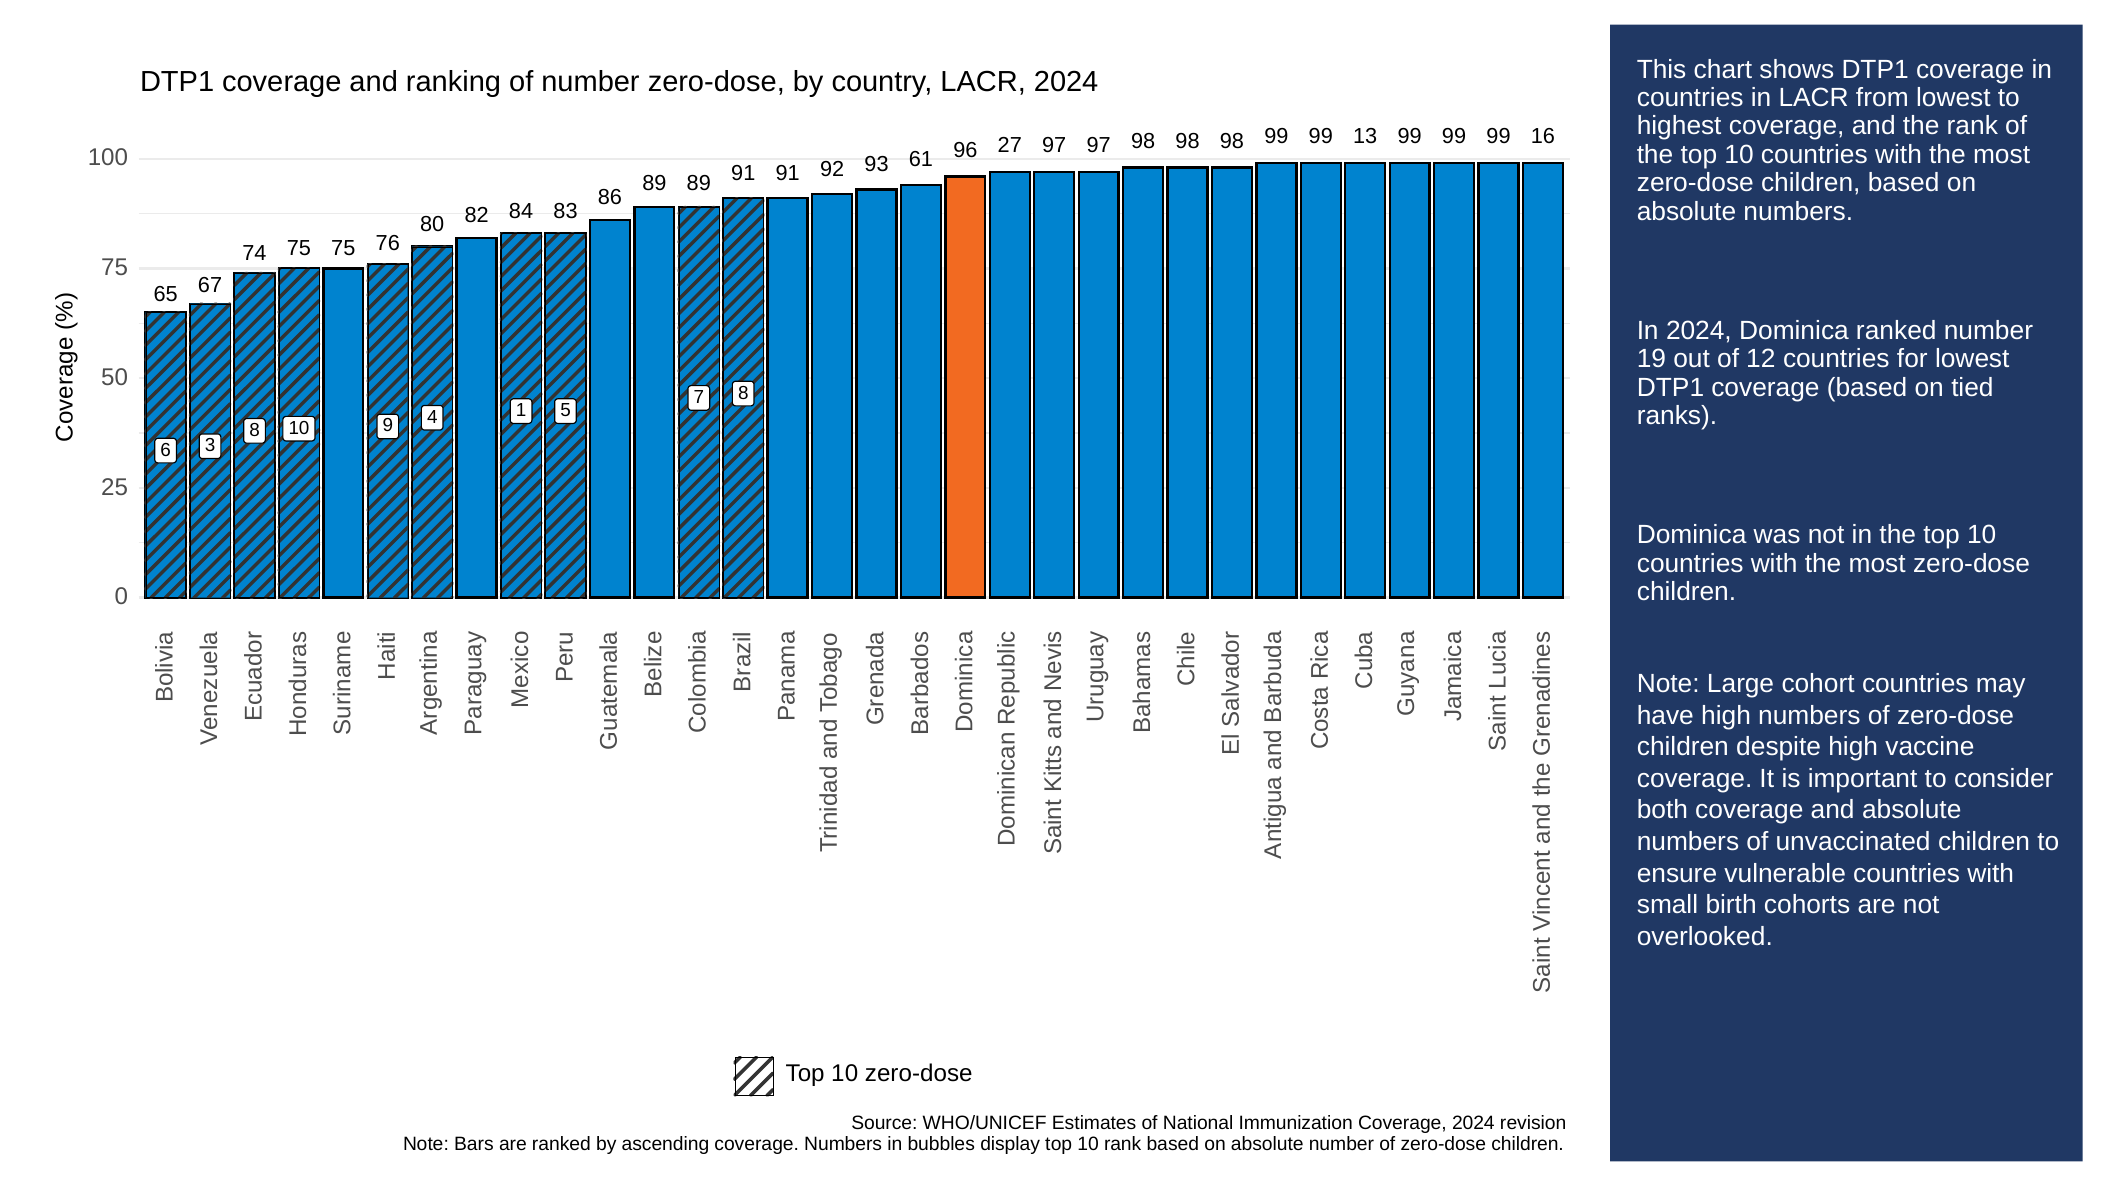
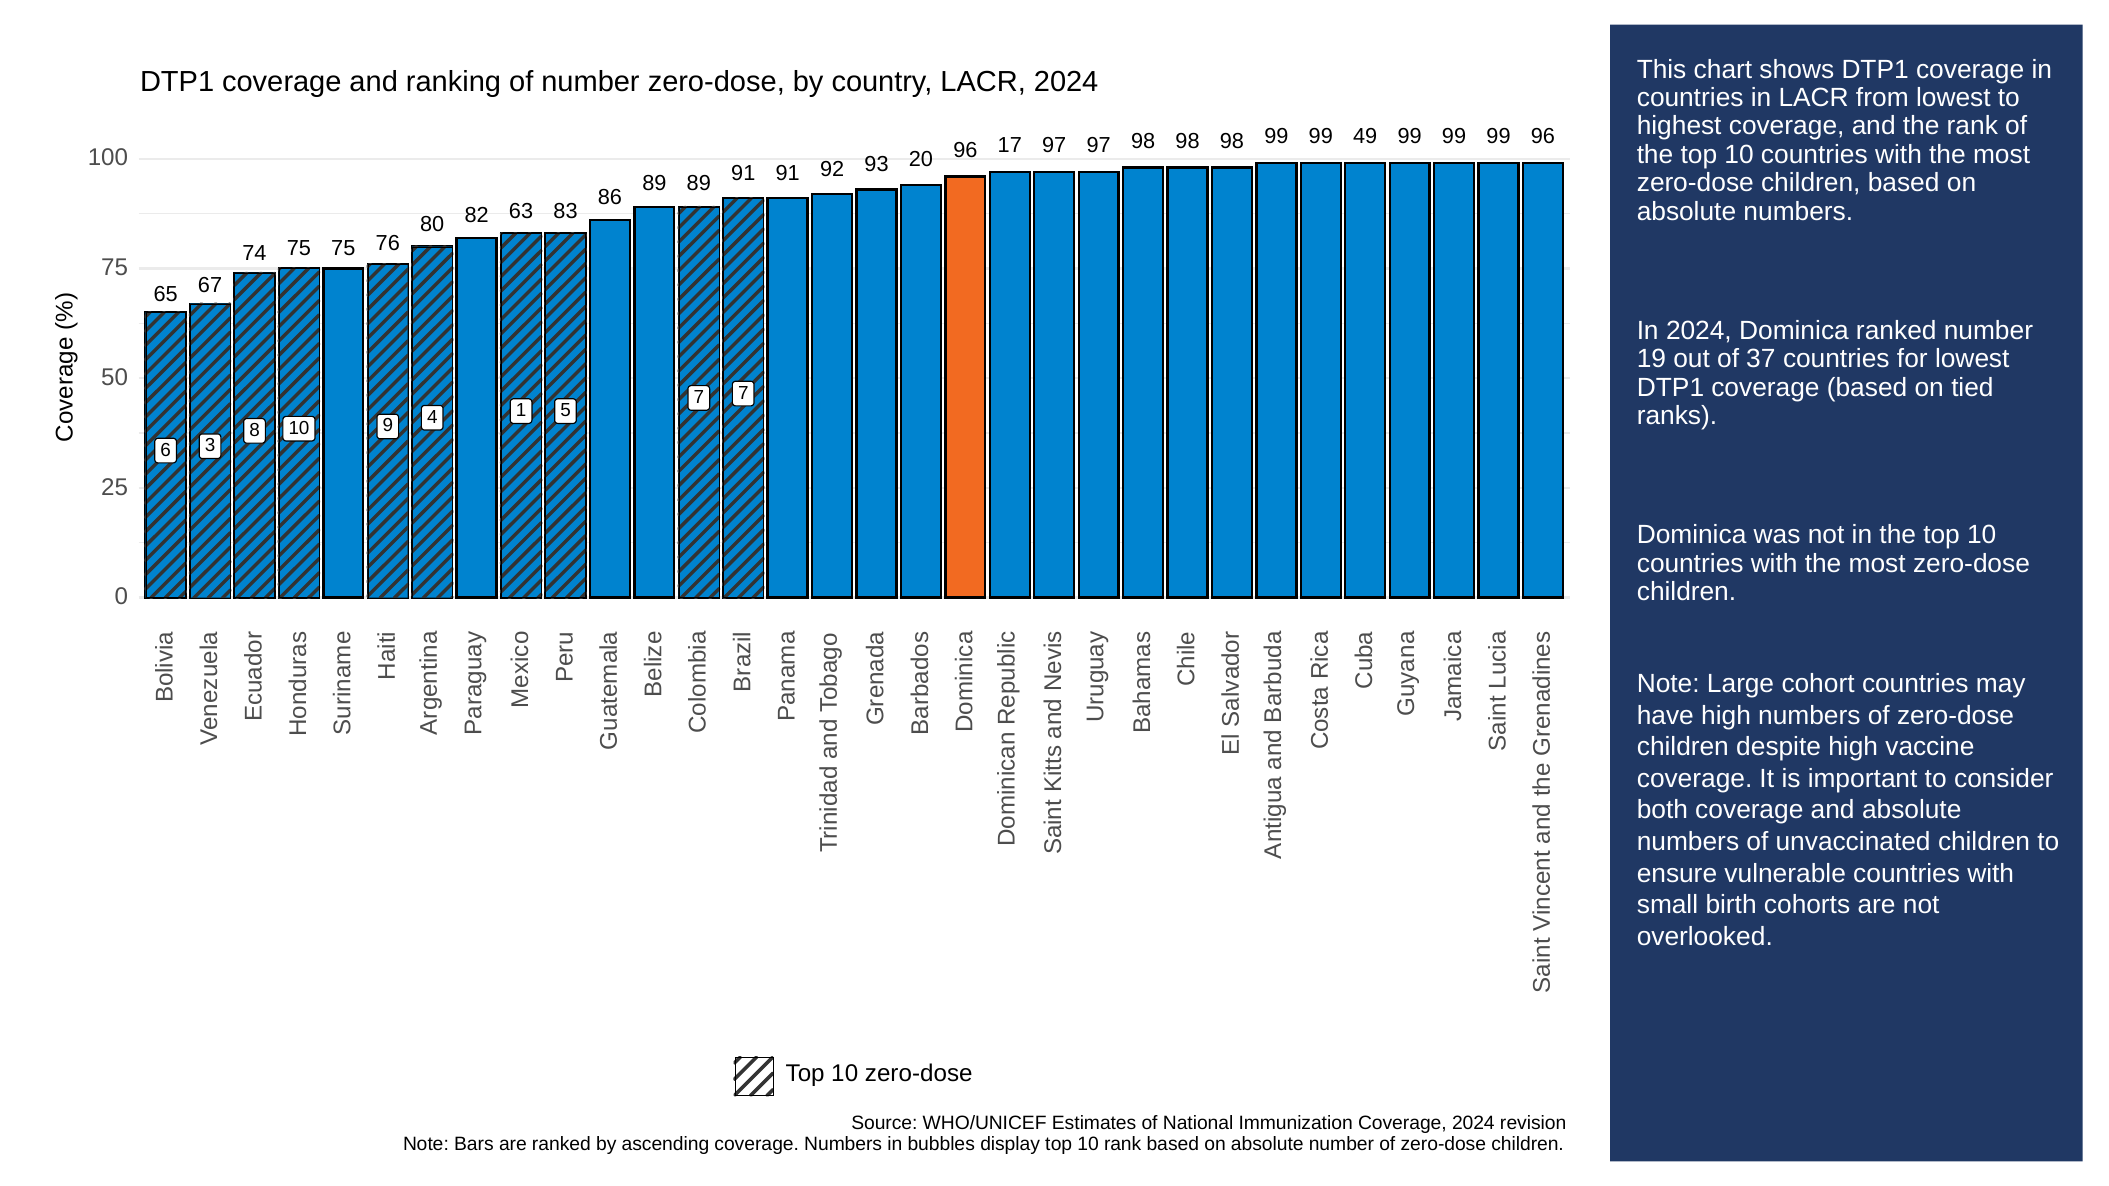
99 16: 16 -> 96
13: 13 -> 49
61: 61 -> 20
27: 27 -> 17
84: 84 -> 63
12: 12 -> 37
7 8: 8 -> 7
